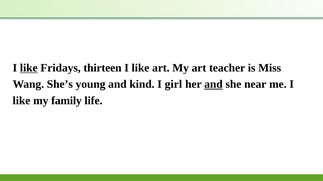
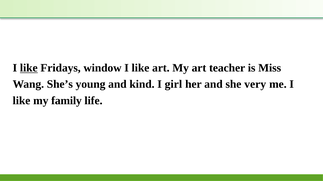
thirteen: thirteen -> window
and at (213, 85) underline: present -> none
near: near -> very
